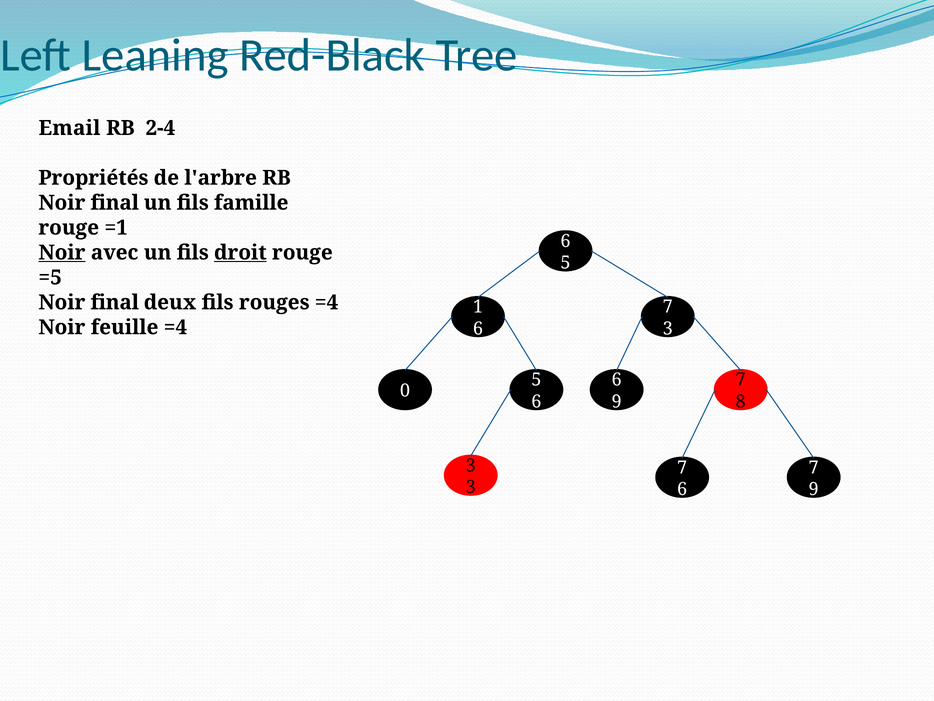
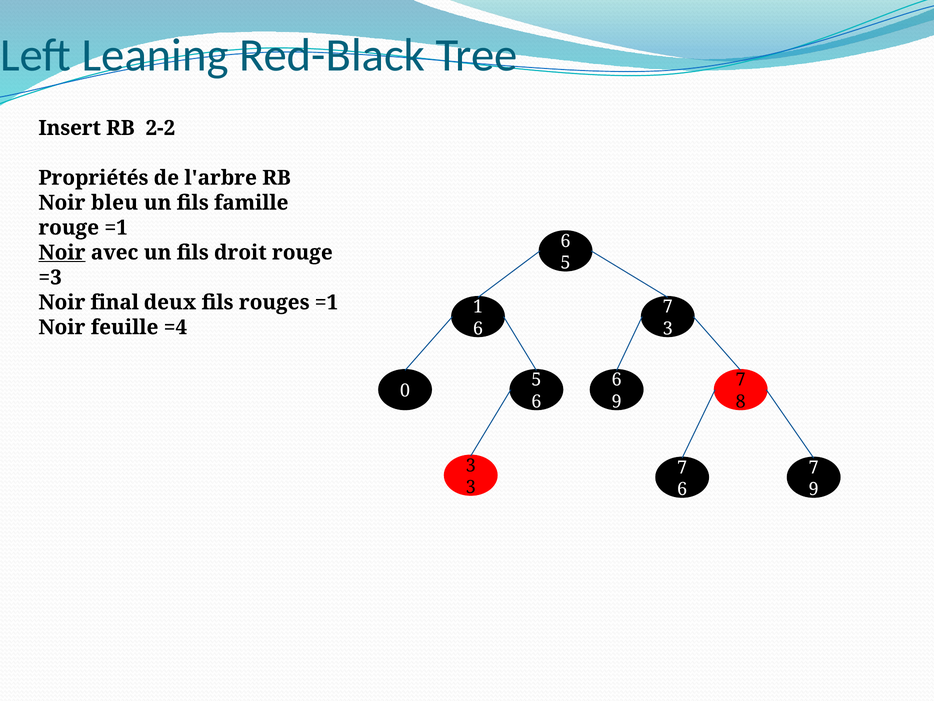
Email: Email -> Insert
2-4: 2-4 -> 2-2
final at (115, 203): final -> bleu
droit underline: present -> none
=5: =5 -> =3
rouges =4: =4 -> =1
